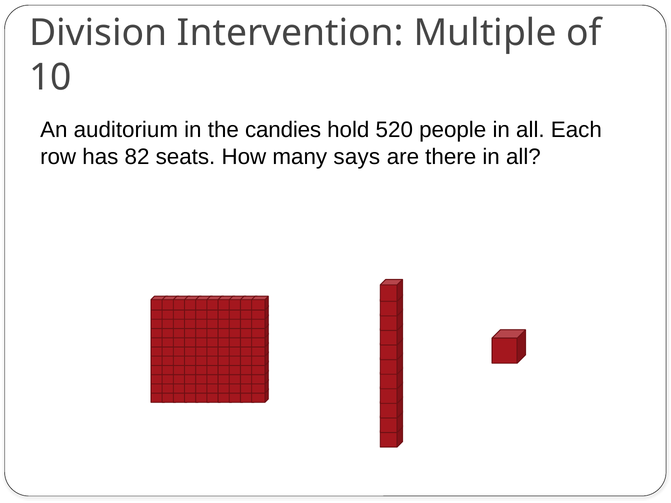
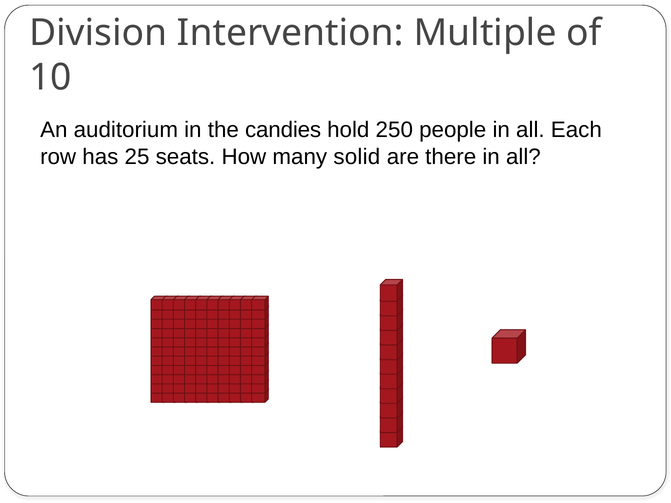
520: 520 -> 250
82: 82 -> 25
says: says -> solid
